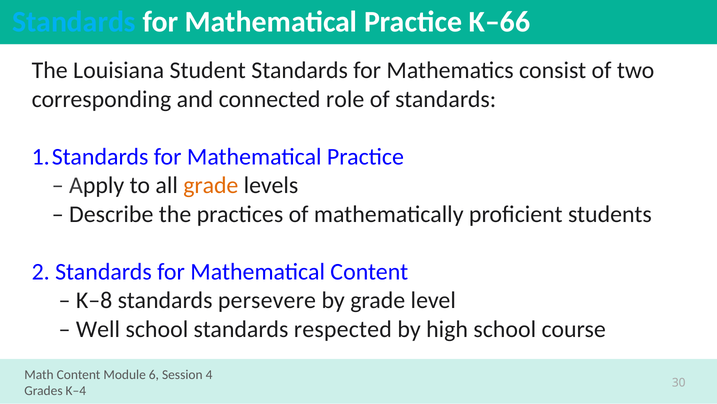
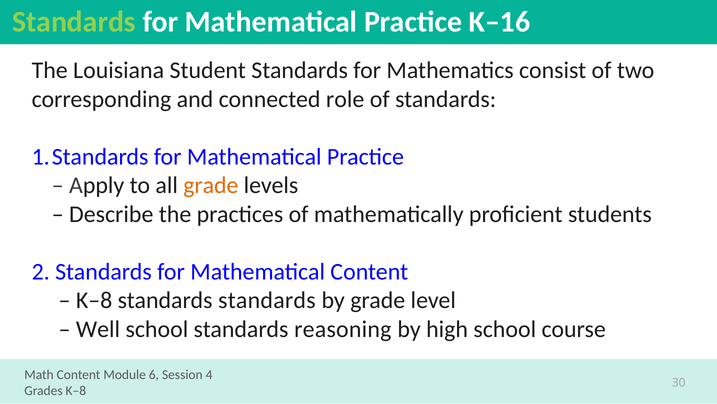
Standards at (74, 22) colour: light blue -> light green
K–66: K–66 -> K–16
standards persevere: persevere -> standards
respected: respected -> reasoning
Grades K–4: K–4 -> K–8
